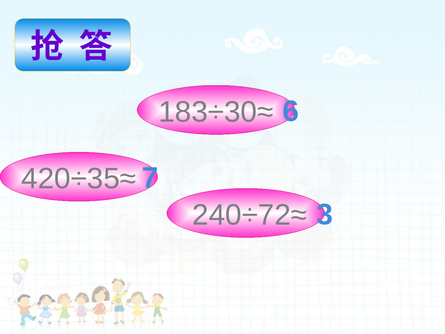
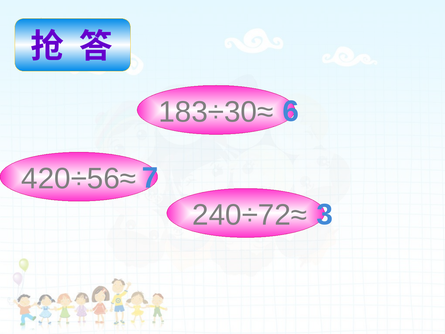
420÷35≈: 420÷35≈ -> 420÷56≈
